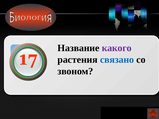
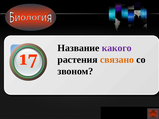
связано colour: blue -> orange
